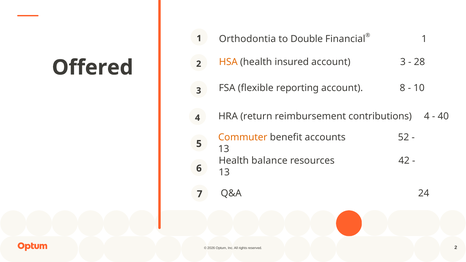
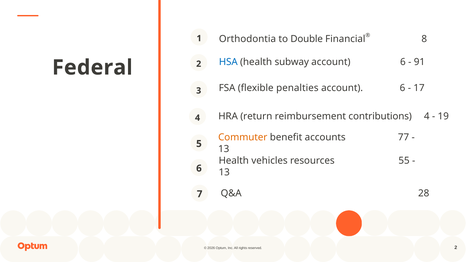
1 at (424, 39): 1 -> 8
HSA colour: orange -> blue
insured: insured -> subway
3 at (403, 62): 3 -> 6
28: 28 -> 91
Offered: Offered -> Federal
reporting: reporting -> penalties
8 at (403, 88): 8 -> 6
10: 10 -> 17
40: 40 -> 19
52: 52 -> 77
balance: balance -> vehicles
42: 42 -> 55
24: 24 -> 28
